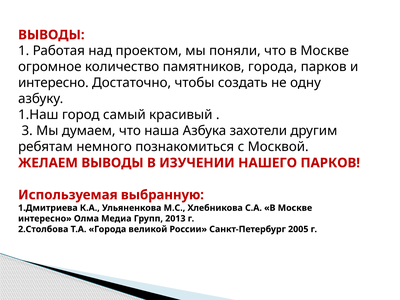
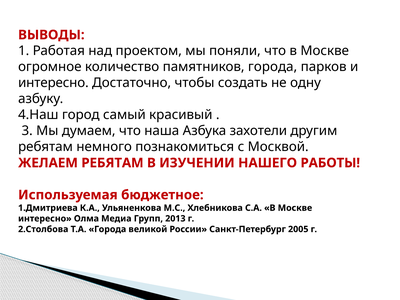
1.Наш: 1.Наш -> 4.Наш
ЖЕЛАЕМ ВЫВОДЫ: ВЫВОДЫ -> РЕБЯТАМ
НАШЕГО ПАРКОВ: ПАРКОВ -> РАБОТЫ
выбранную: выбранную -> бюджетное
